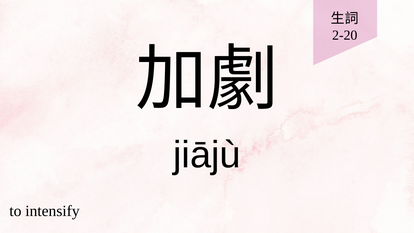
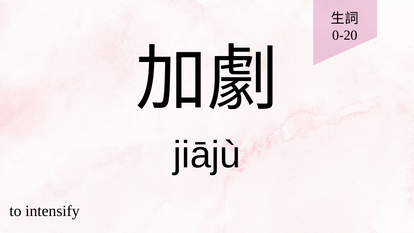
2-20: 2-20 -> 0-20
